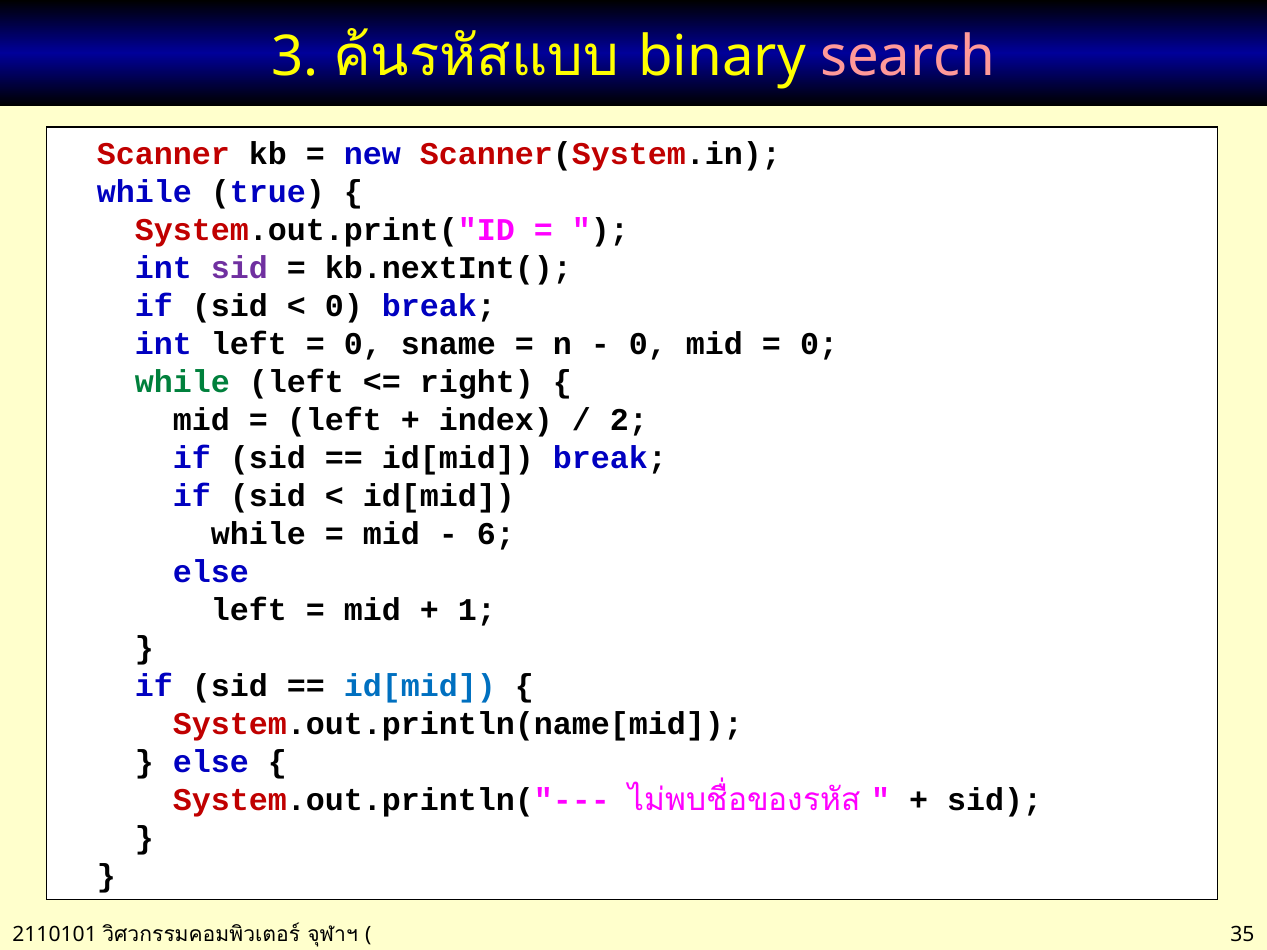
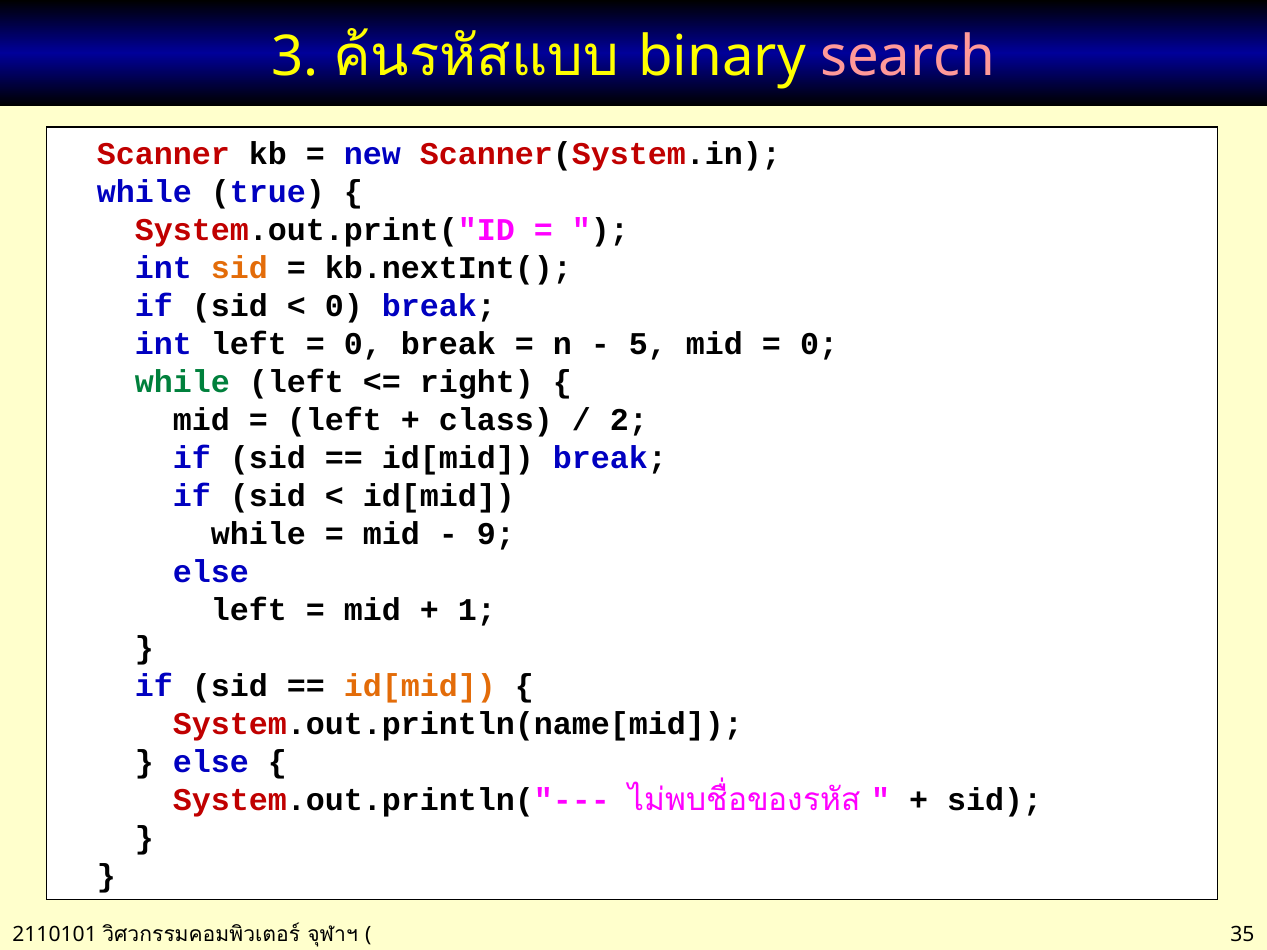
sid at (239, 269) colour: purple -> orange
sname at (448, 345): sname -> break
0 at (648, 345): 0 -> 5
index: index -> class
6: 6 -> 9
id[mid at (420, 687) colour: blue -> orange
